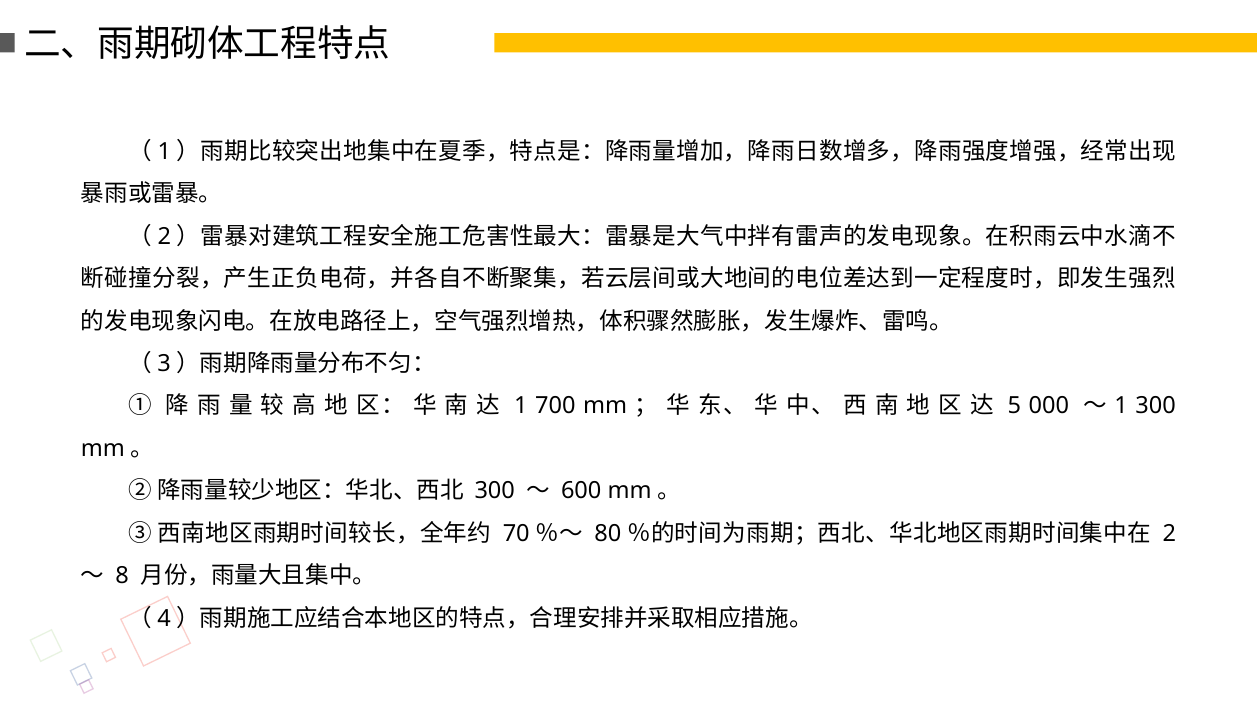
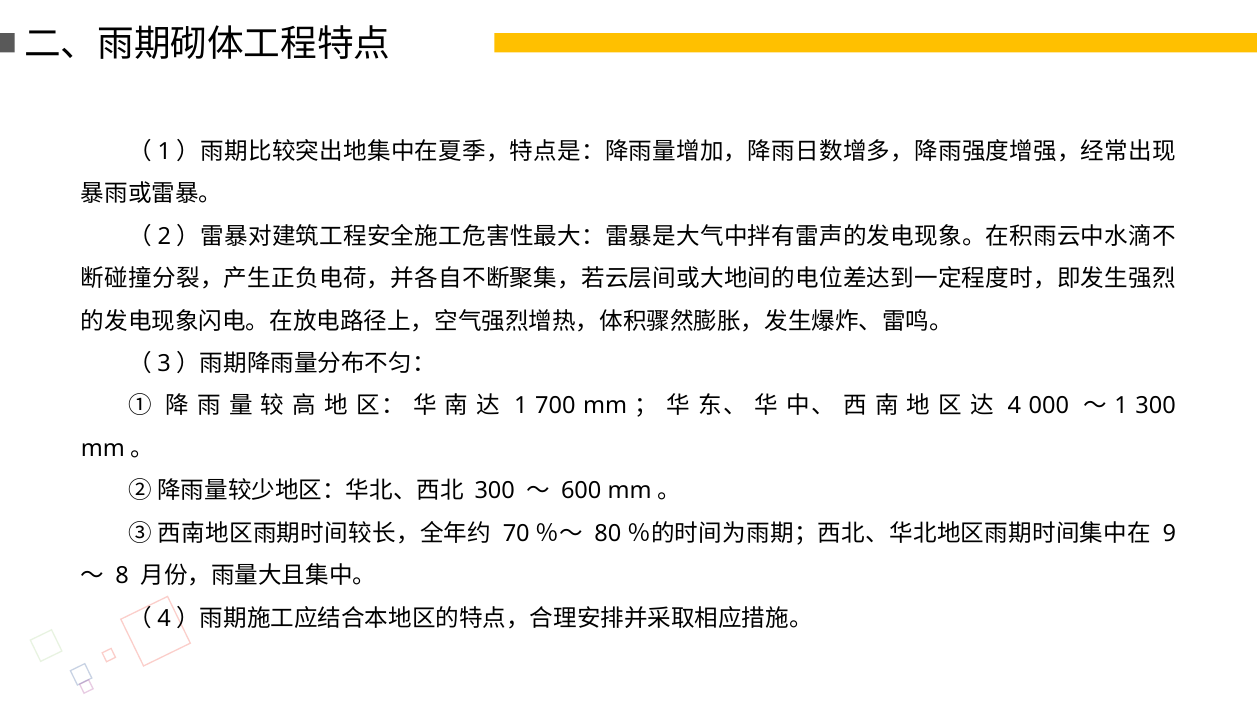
5: 5 -> 4
2: 2 -> 9
